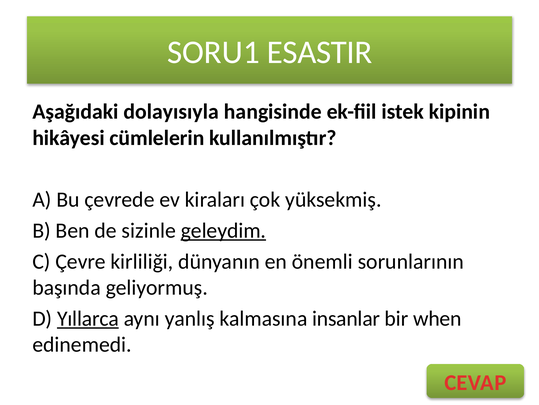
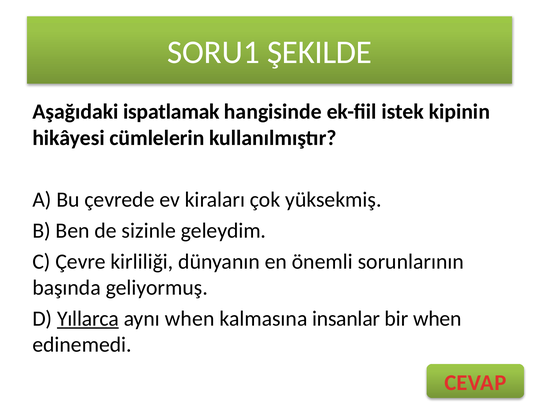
ESASTIR: ESASTIR -> ŞEKILDE
dolayısıyla: dolayısıyla -> ispatlamak
geleydim underline: present -> none
aynı yanlış: yanlış -> when
